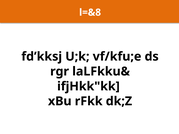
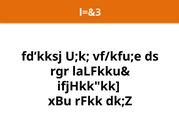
l=&8: l=&8 -> l=&3
